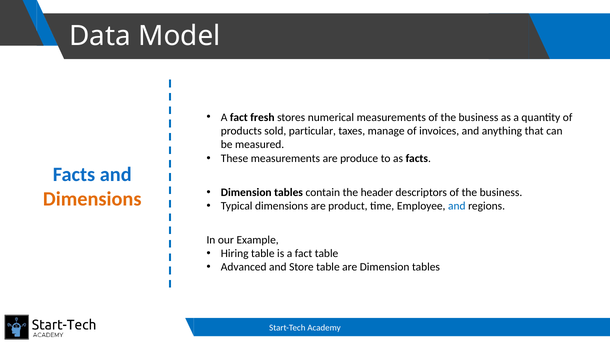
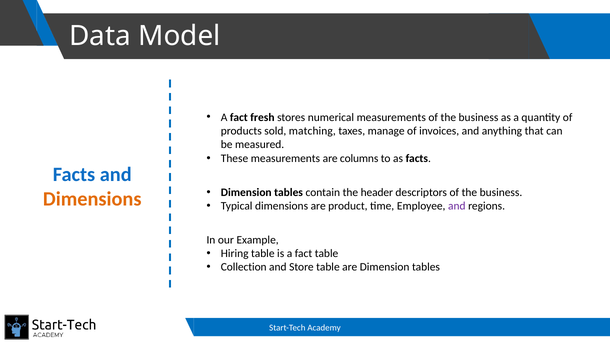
particular: particular -> matching
produce: produce -> columns
and at (457, 206) colour: blue -> purple
Advanced: Advanced -> Collection
